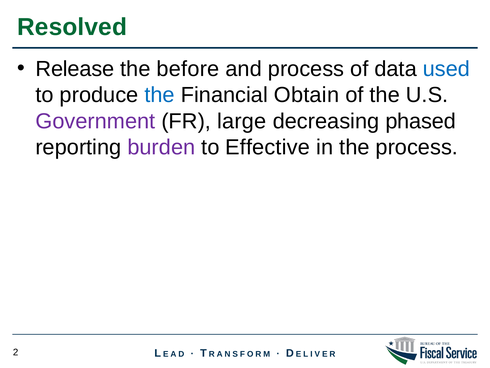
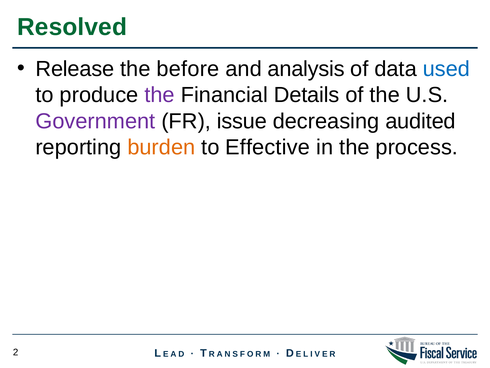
and process: process -> analysis
the at (160, 95) colour: blue -> purple
Obtain: Obtain -> Details
large: large -> issue
phased: phased -> audited
burden colour: purple -> orange
